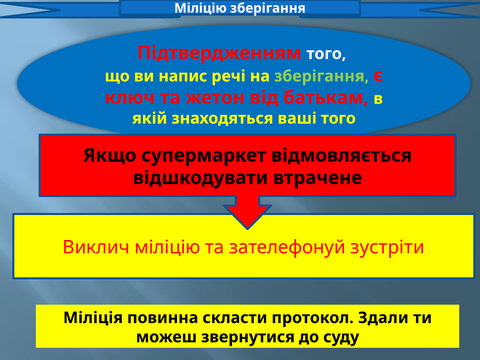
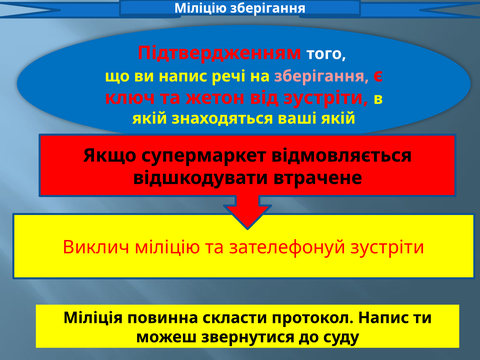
зберігання at (322, 76) colour: light green -> pink
від батькам: батькам -> зустріти
ваші того: того -> якій
протокол Здали: Здали -> Напис
